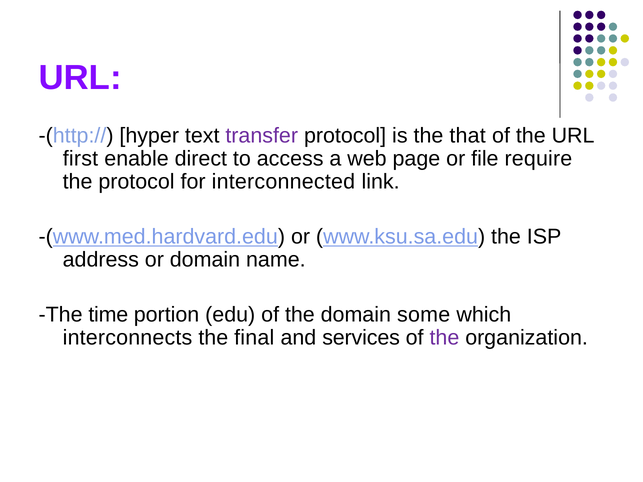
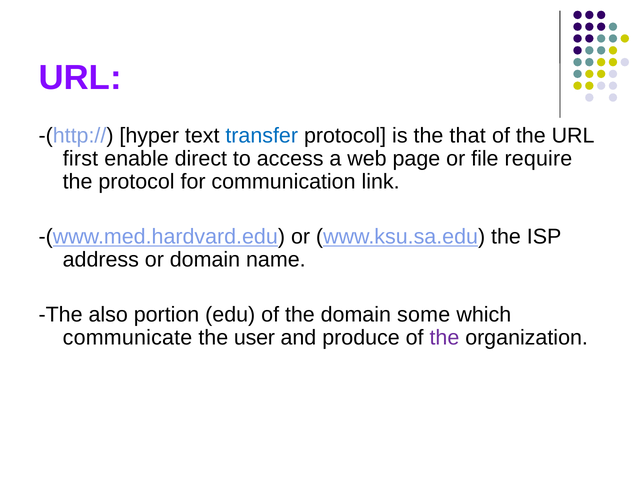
transfer colour: purple -> blue
interconnected: interconnected -> communication
time: time -> also
interconnects: interconnects -> communicate
final: final -> user
services: services -> produce
